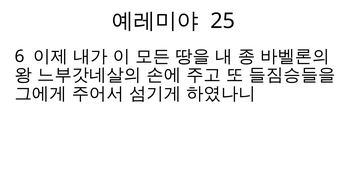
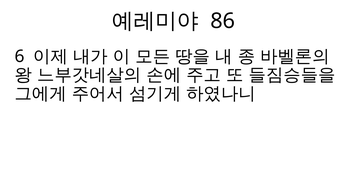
25: 25 -> 86
